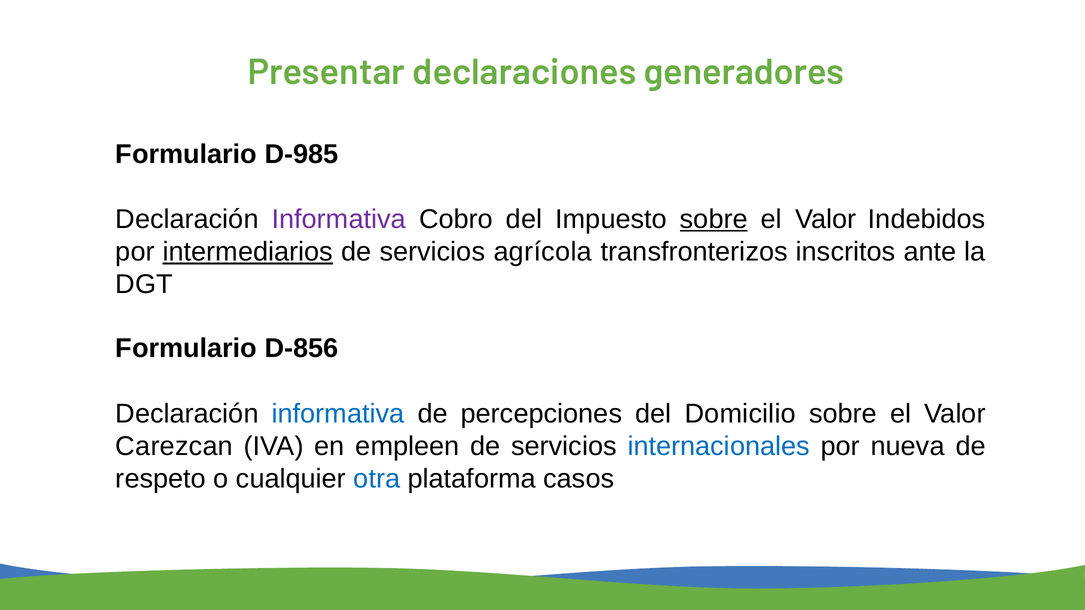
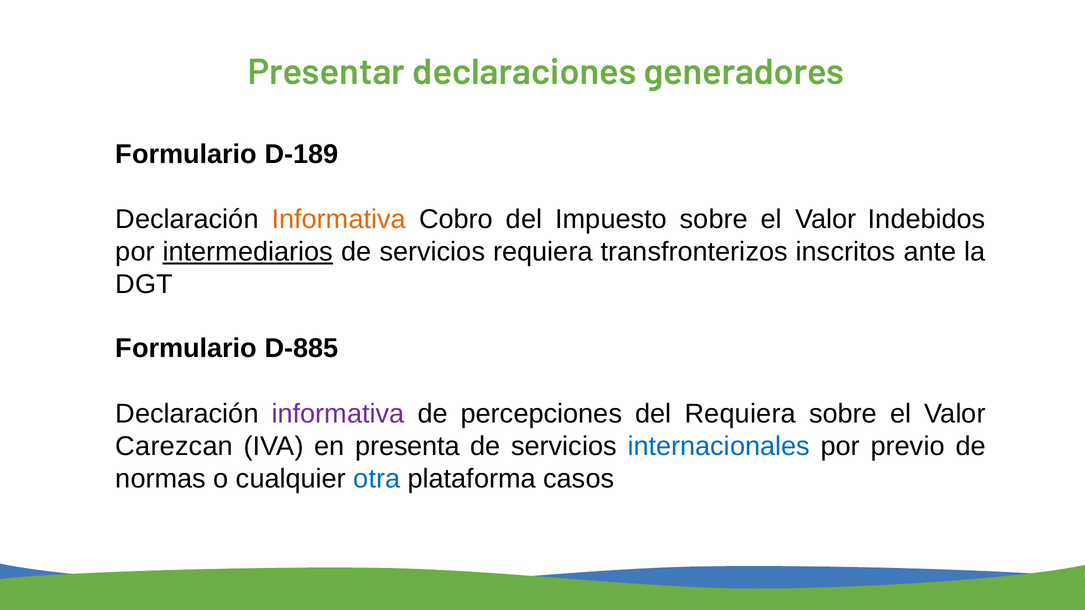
D-985: D-985 -> D-189
Informativa at (339, 219) colour: purple -> orange
sobre at (714, 219) underline: present -> none
servicios agrícola: agrícola -> requiera
D-856: D-856 -> D-885
informativa at (338, 414) colour: blue -> purple
del Domicilio: Domicilio -> Requiera
empleen: empleen -> presenta
nueva: nueva -> previo
respeto: respeto -> normas
